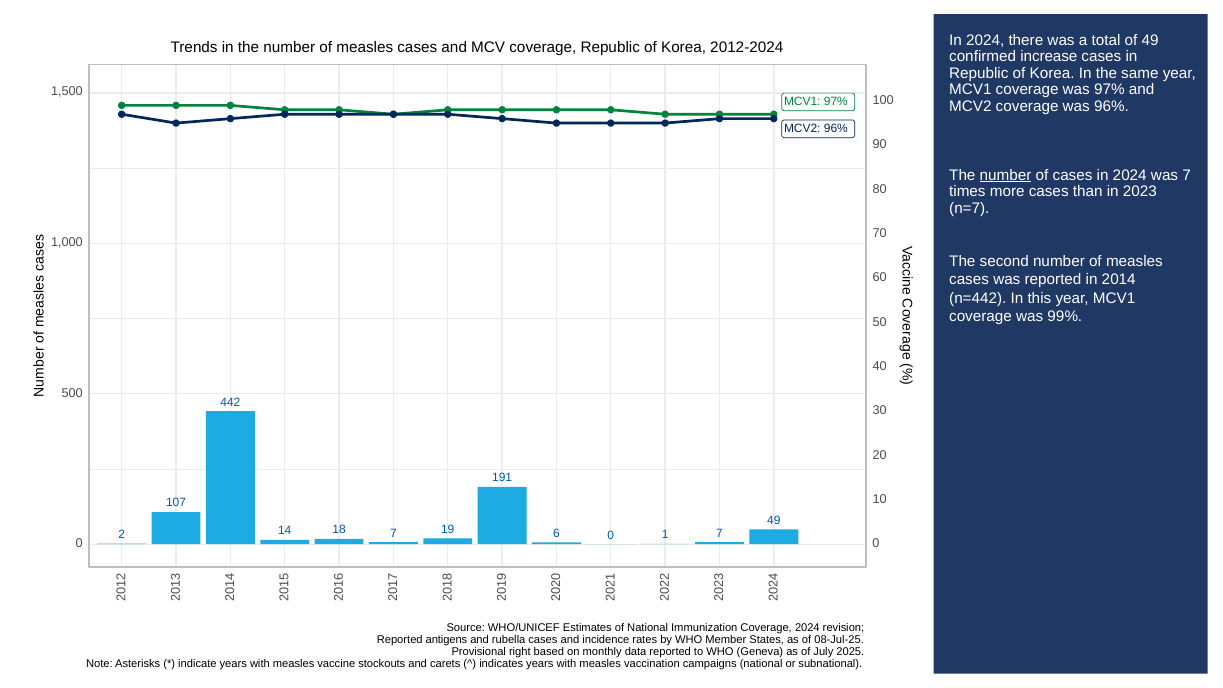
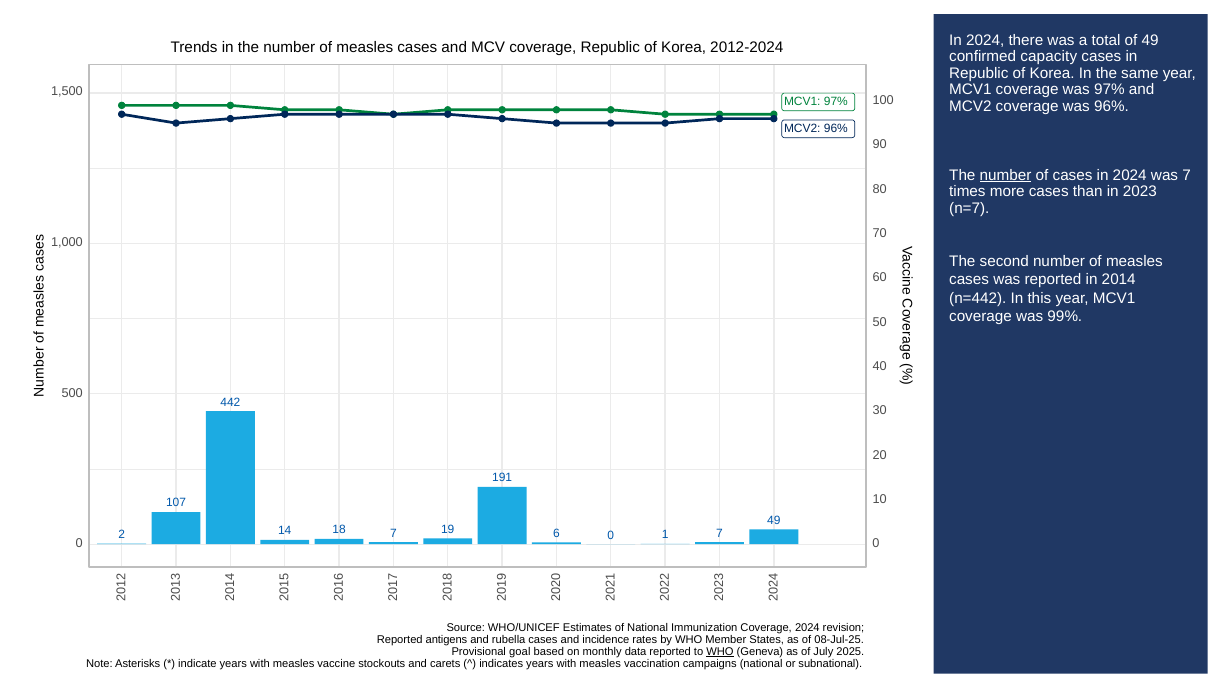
increase: increase -> capacity
right: right -> goal
WHO at (720, 652) underline: none -> present
